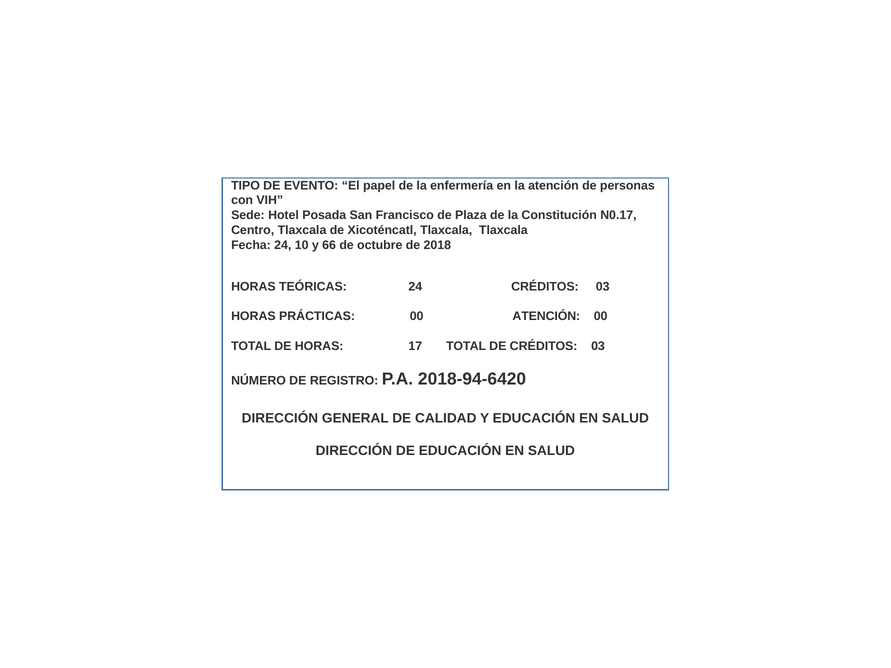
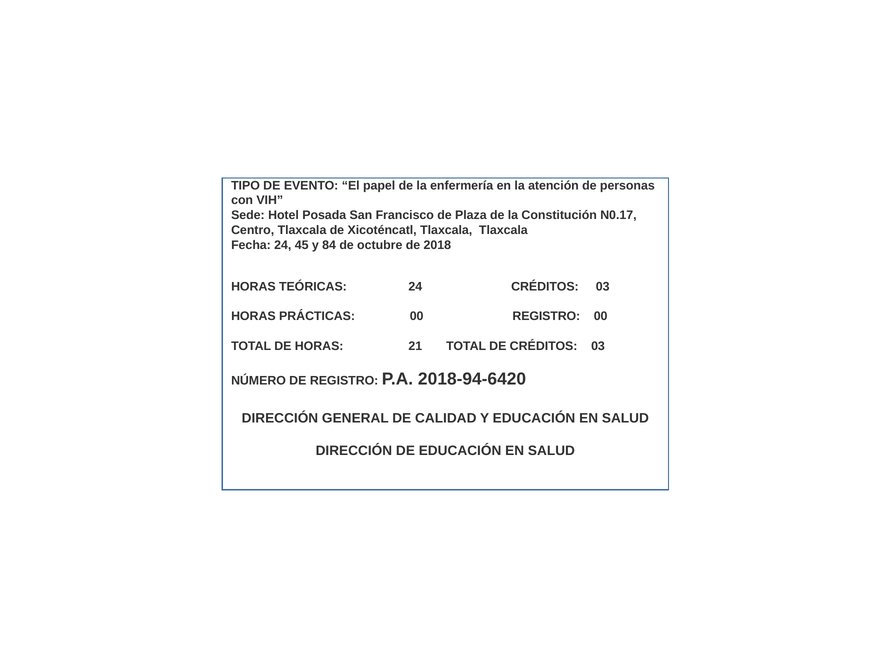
10: 10 -> 45
66: 66 -> 84
00 ATENCIÓN: ATENCIÓN -> REGISTRO
17: 17 -> 21
